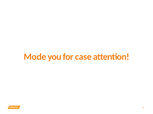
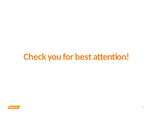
Mode: Mode -> Check
case: case -> best
